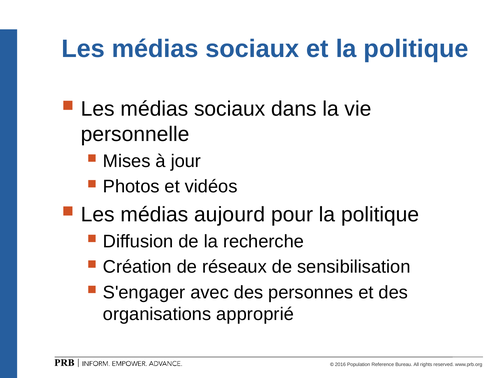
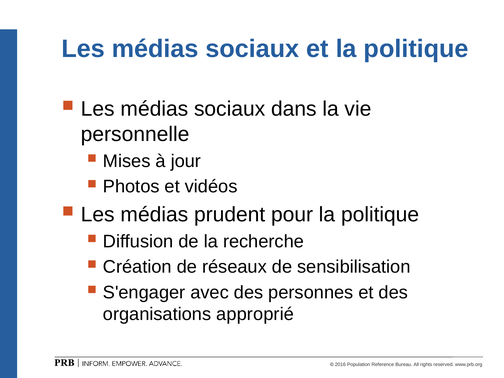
aujourd: aujourd -> prudent
